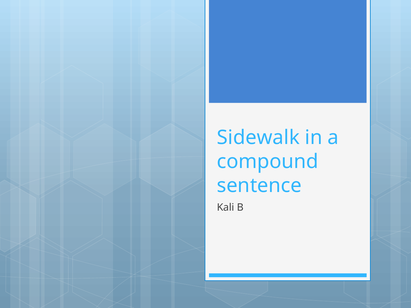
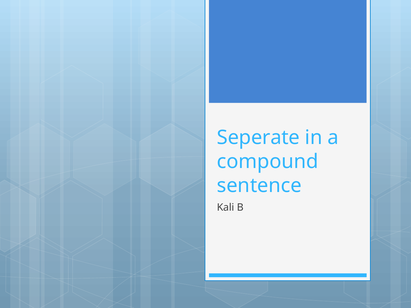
Sidewalk: Sidewalk -> Seperate
